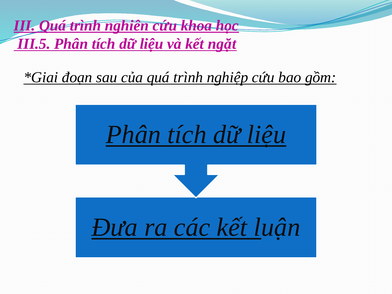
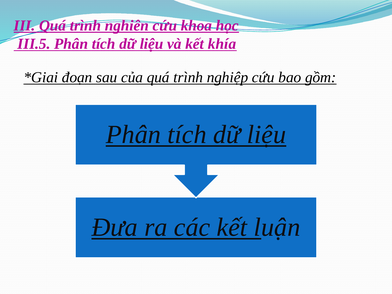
ngặt: ngặt -> khía
